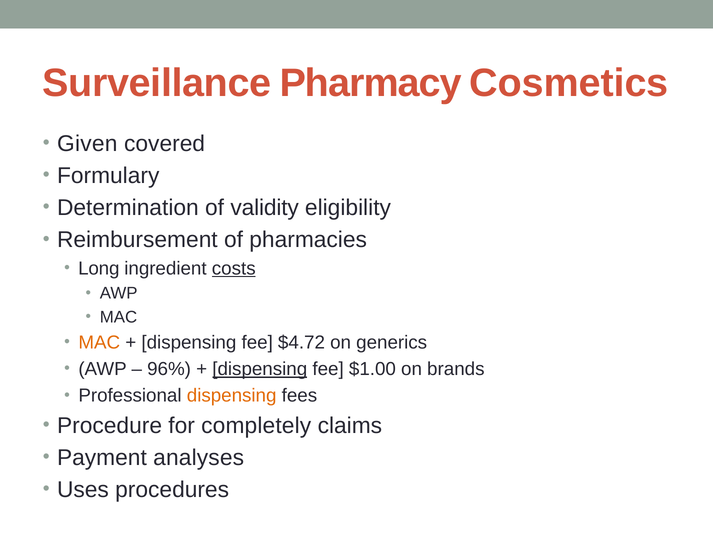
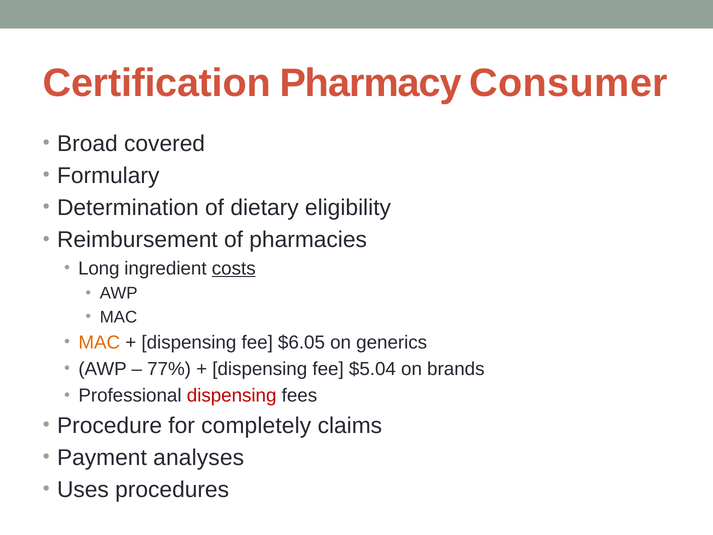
Surveillance: Surveillance -> Certification
Cosmetics: Cosmetics -> Consumer
Given: Given -> Broad
validity: validity -> dietary
$4.72: $4.72 -> $6.05
96%: 96% -> 77%
dispensing at (260, 369) underline: present -> none
$1.00: $1.00 -> $5.04
dispensing at (232, 396) colour: orange -> red
